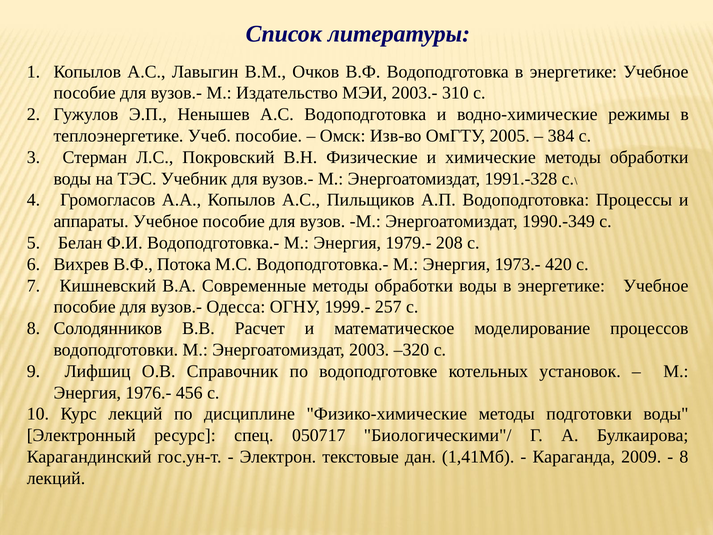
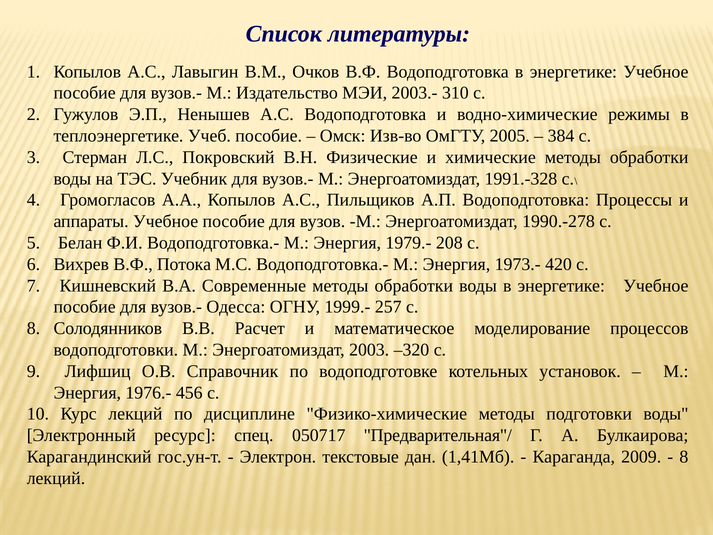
1990.-349: 1990.-349 -> 1990.-278
Биологическими"/: Биологическими"/ -> Предварительная"/
